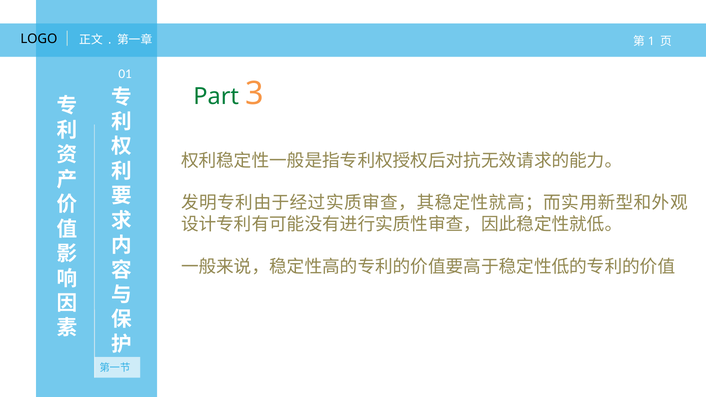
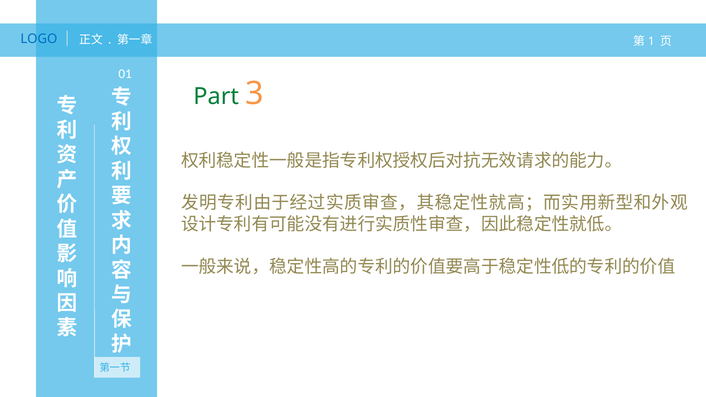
LOGO colour: black -> blue
